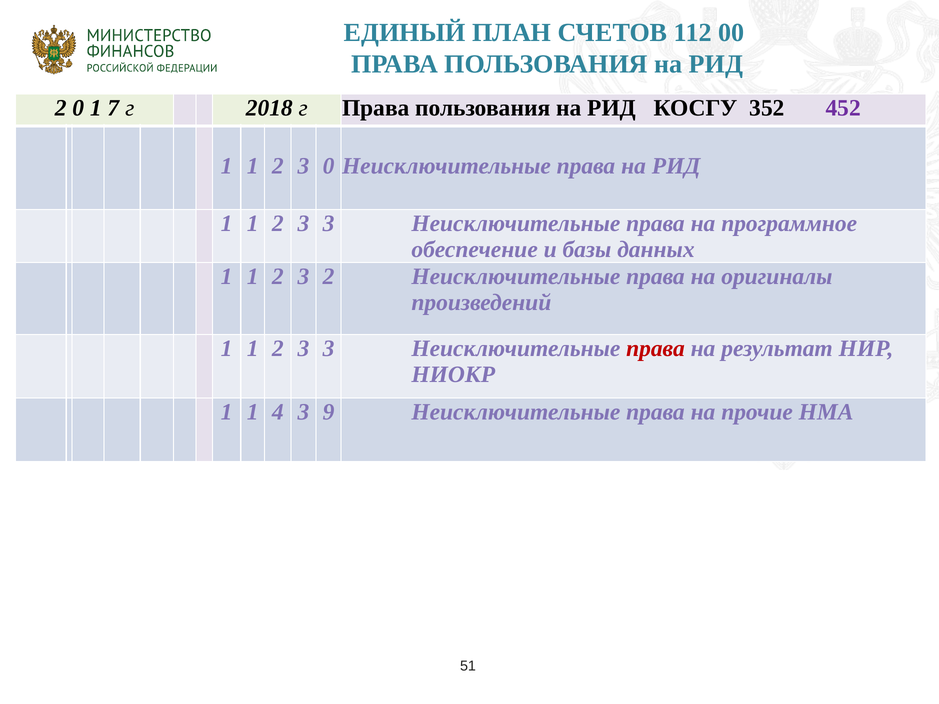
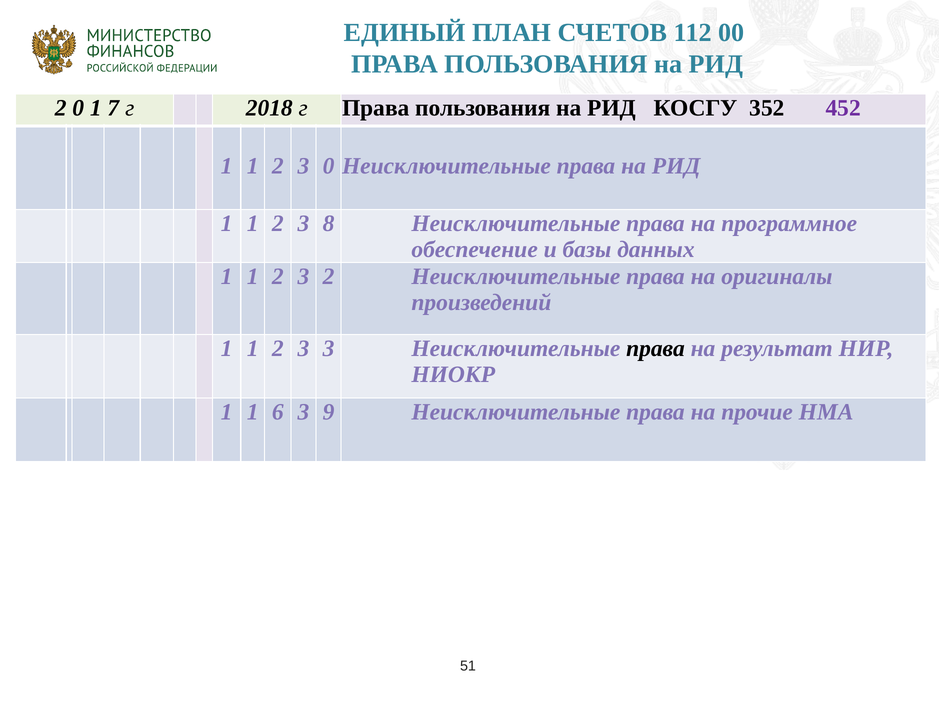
3 at (329, 224): 3 -> 8
права at (655, 349) colour: red -> black
4: 4 -> 6
